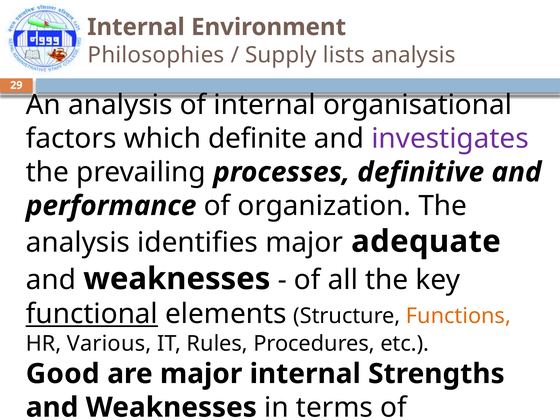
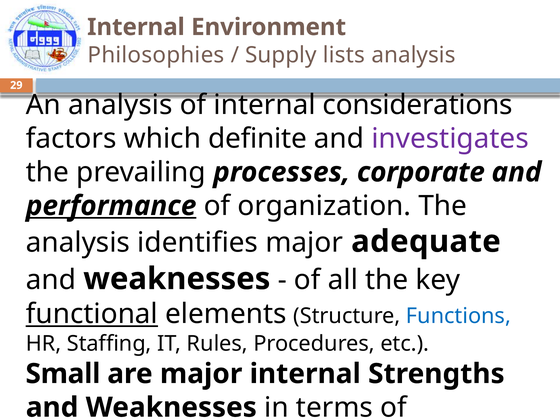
organisational: organisational -> considerations
definitive: definitive -> corporate
performance at (111, 206) underline: none -> present
Functions colour: orange -> blue
Various: Various -> Staffing
Good: Good -> Small
